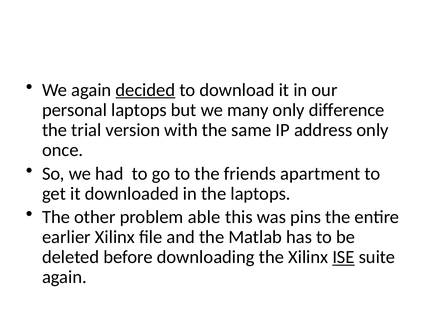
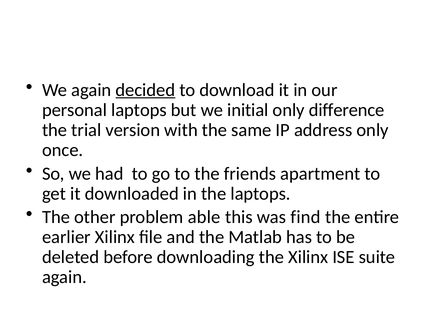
many: many -> initial
pins: pins -> find
ISE underline: present -> none
